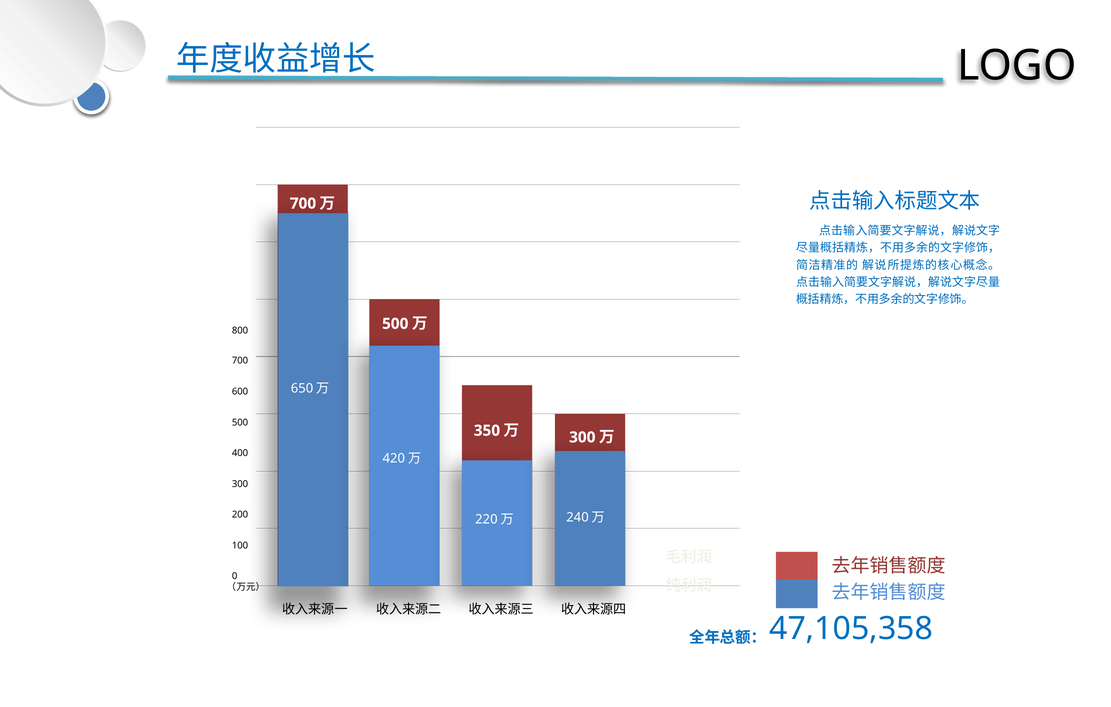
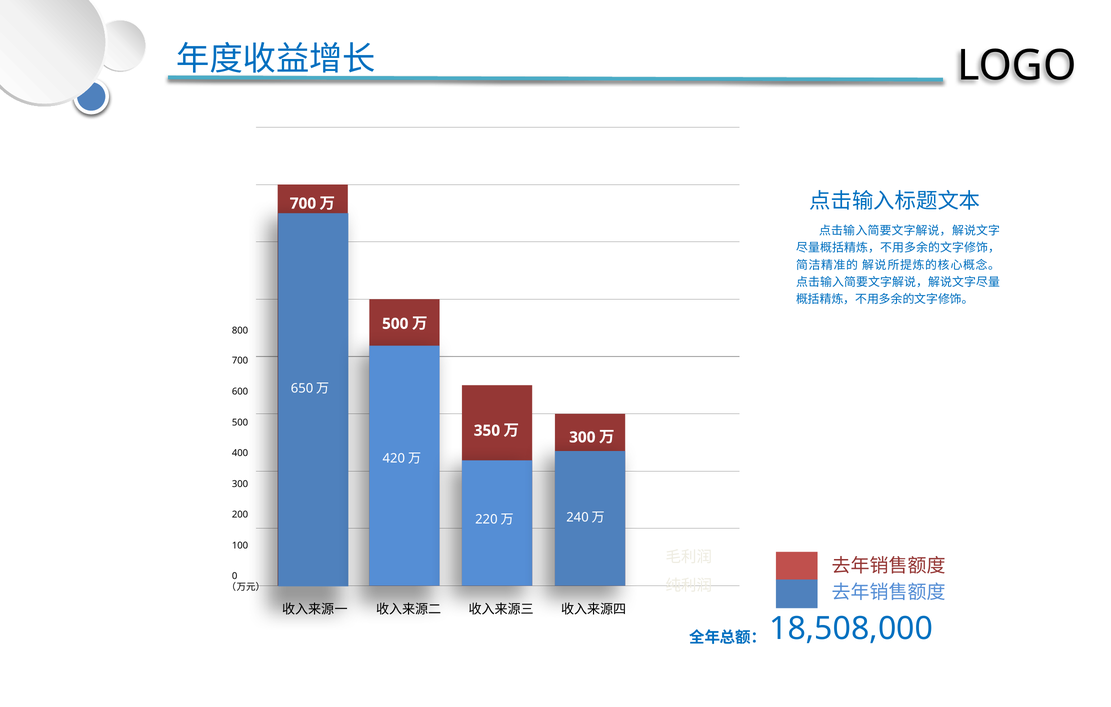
47,105,358: 47,105,358 -> 18,508,000
